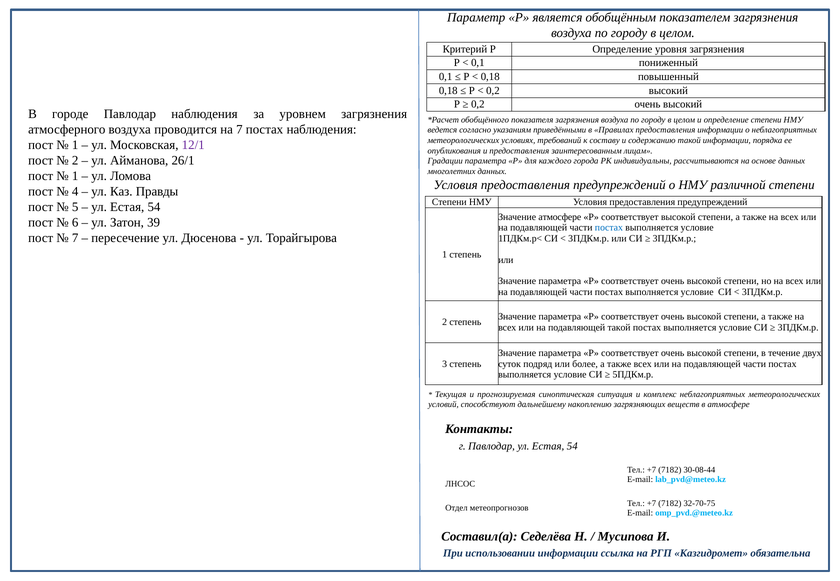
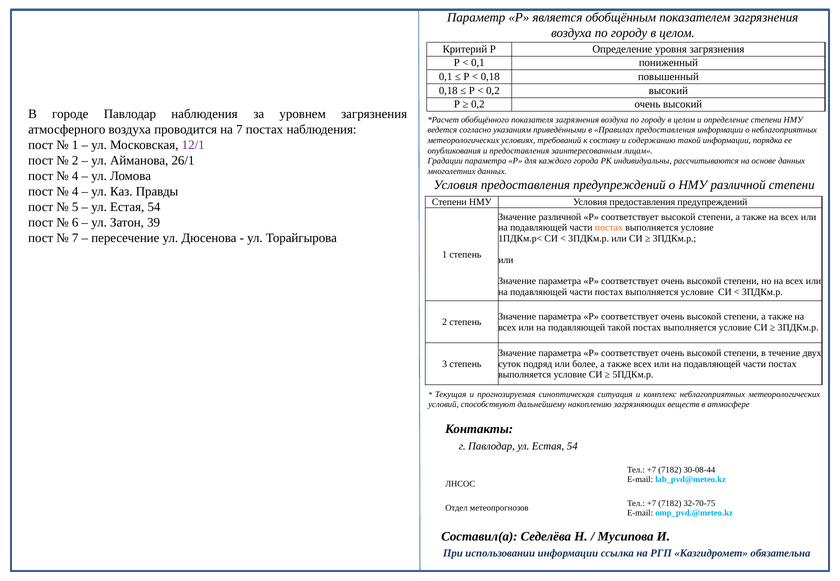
1 at (75, 176): 1 -> 4
Значение атмосфере: атмосфере -> различной
постах at (609, 228) colour: blue -> orange
